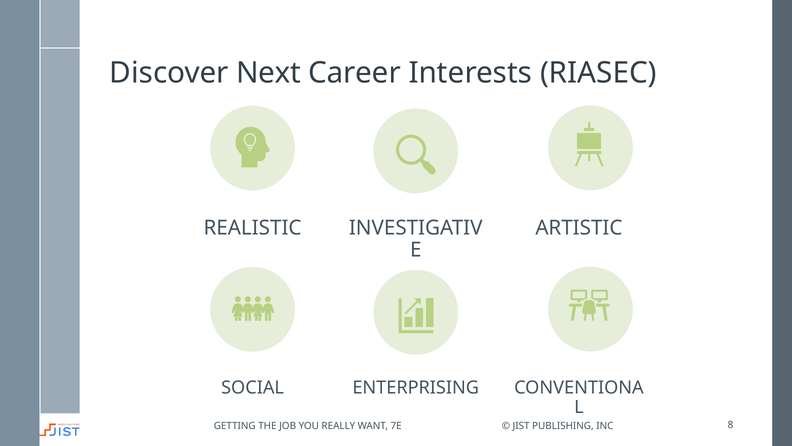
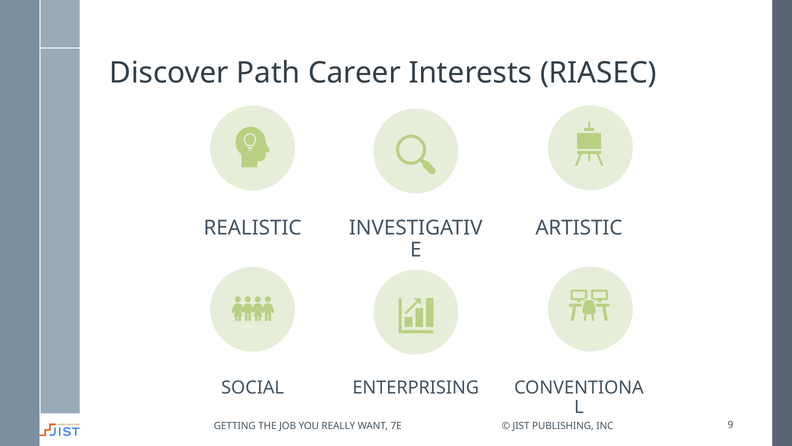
Next: Next -> Path
8: 8 -> 9
